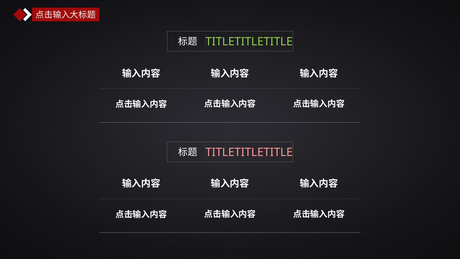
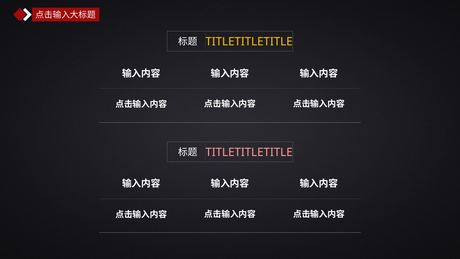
TITLETITLETITLE at (249, 42) colour: light green -> yellow
